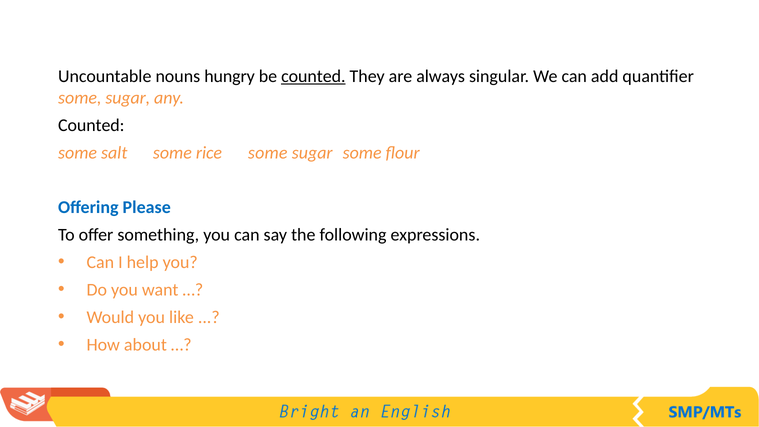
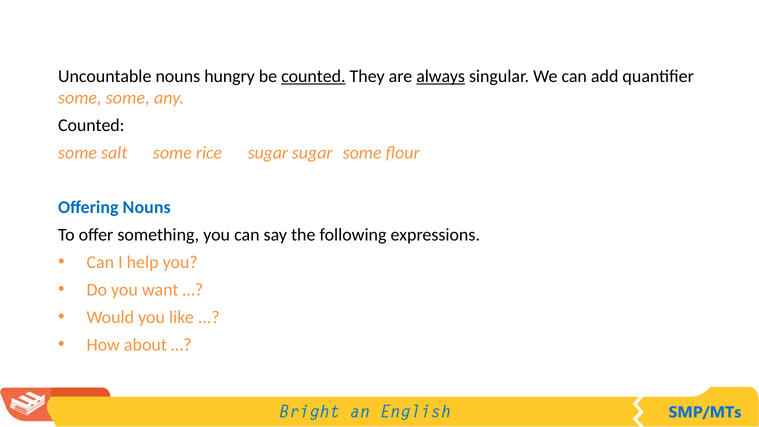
always underline: none -> present
sugar at (128, 98): sugar -> some
rice some: some -> sugar
Offering Please: Please -> Nouns
